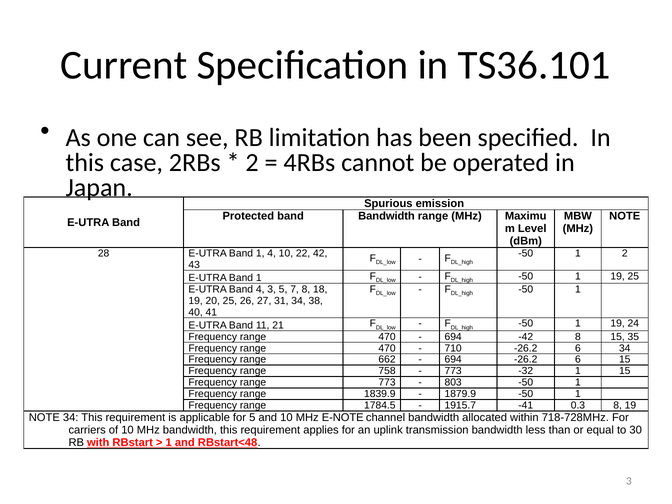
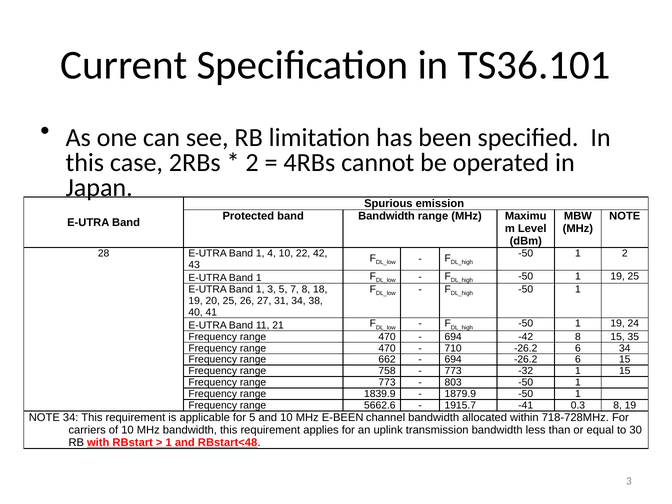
4 at (260, 289): 4 -> 1
1784.5: 1784.5 -> 5662.6
E-NOTE: E-NOTE -> E-BEEN
